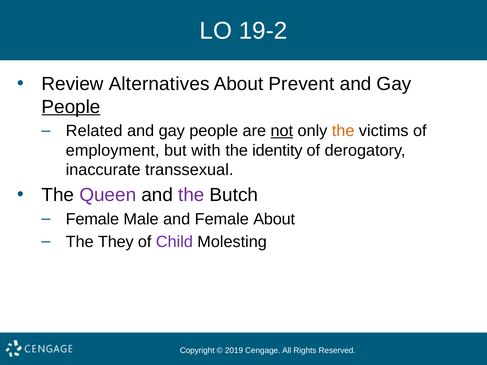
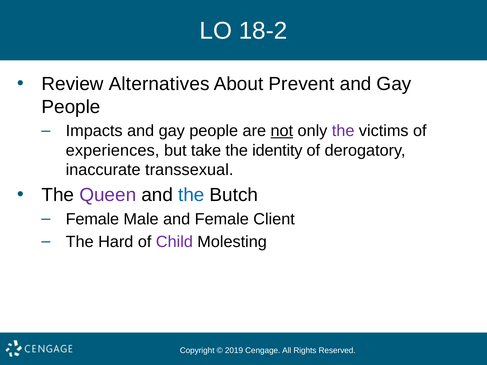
19-2: 19-2 -> 18-2
People at (71, 107) underline: present -> none
Related: Related -> Impacts
the at (343, 131) colour: orange -> purple
employment: employment -> experiences
with: with -> take
the at (191, 195) colour: purple -> blue
Female About: About -> Client
They: They -> Hard
